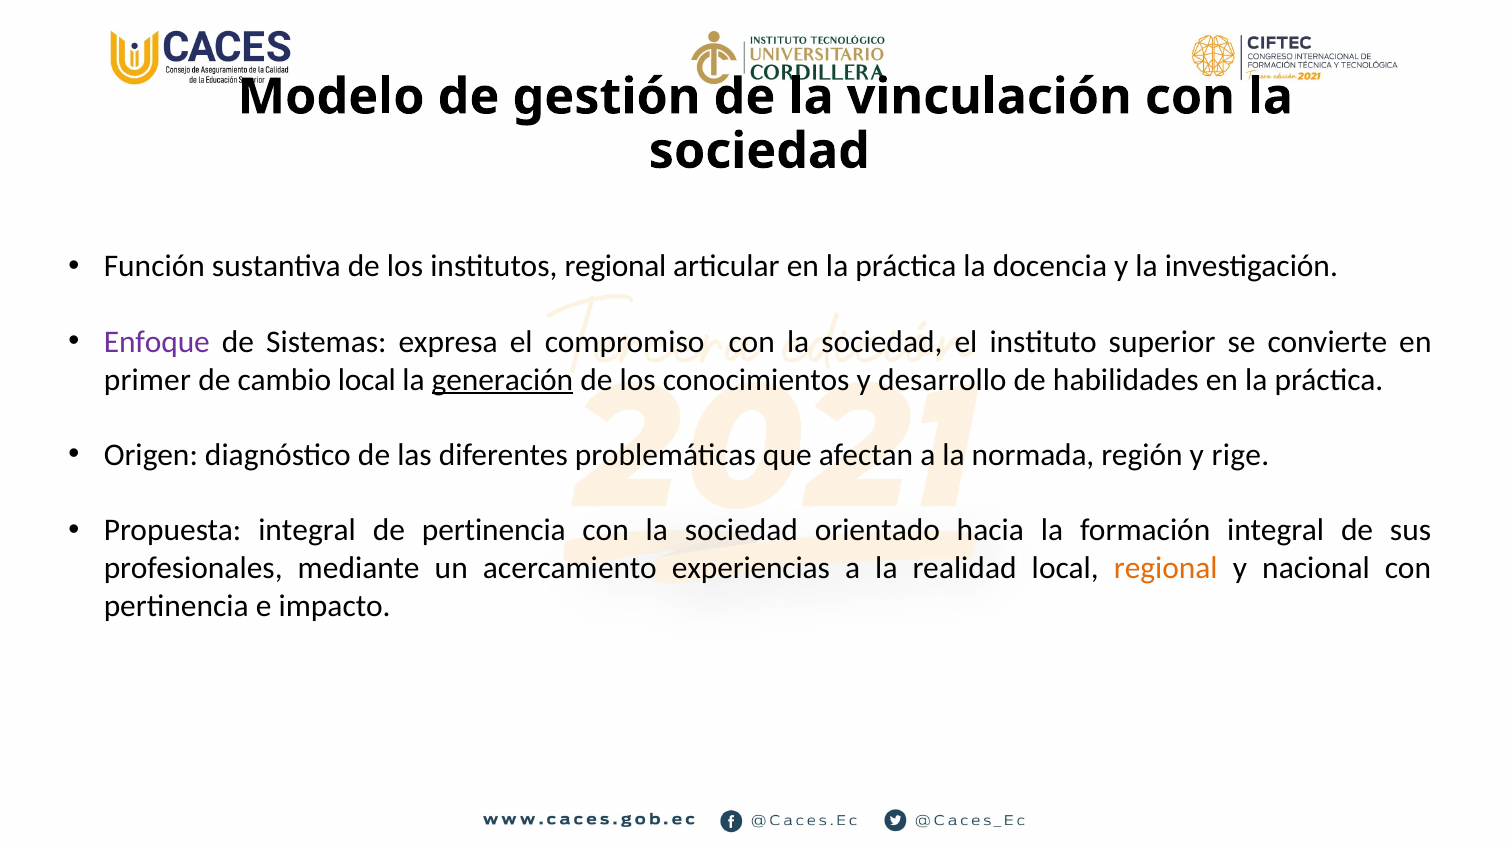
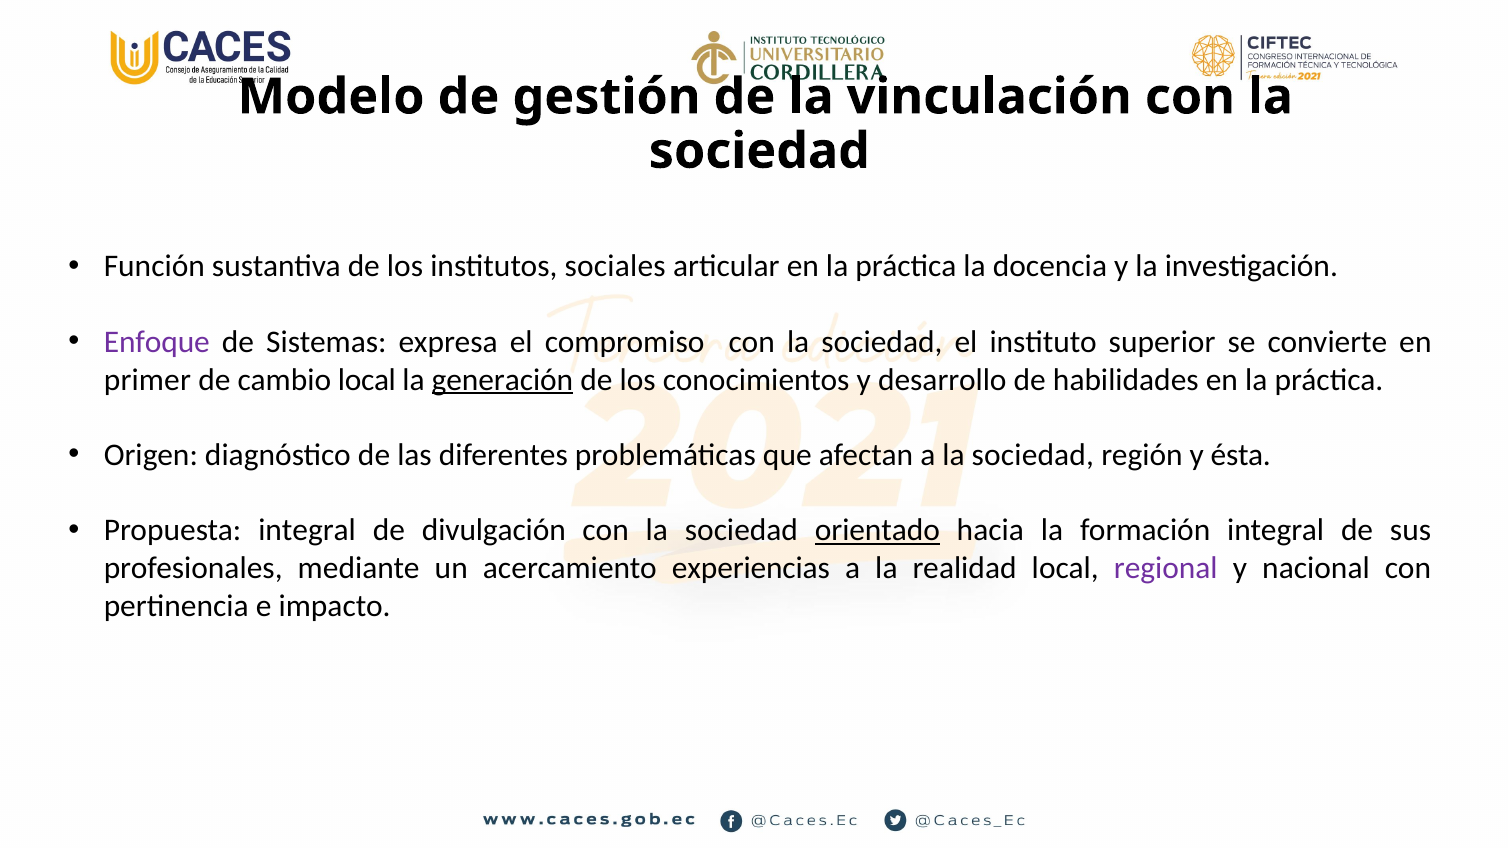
institutos regional: regional -> sociales
a la normada: normada -> sociedad
rige: rige -> ésta
de pertinencia: pertinencia -> divulgación
orientado underline: none -> present
regional at (1166, 568) colour: orange -> purple
